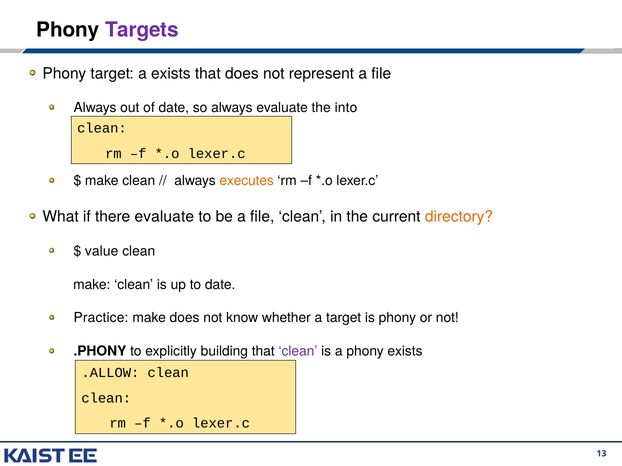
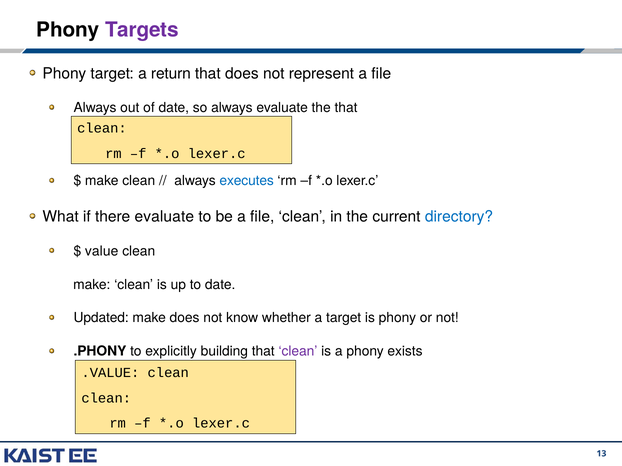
a exists: exists -> return
the into: into -> that
executes colour: orange -> blue
directory colour: orange -> blue
Practice: Practice -> Updated
.ALLOW: .ALLOW -> .VALUE
